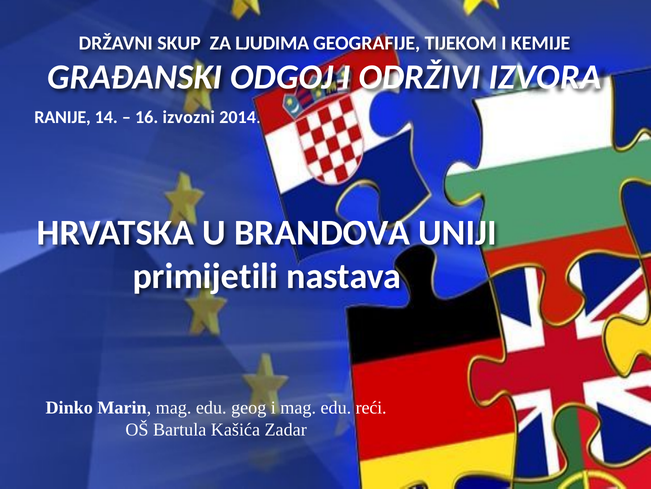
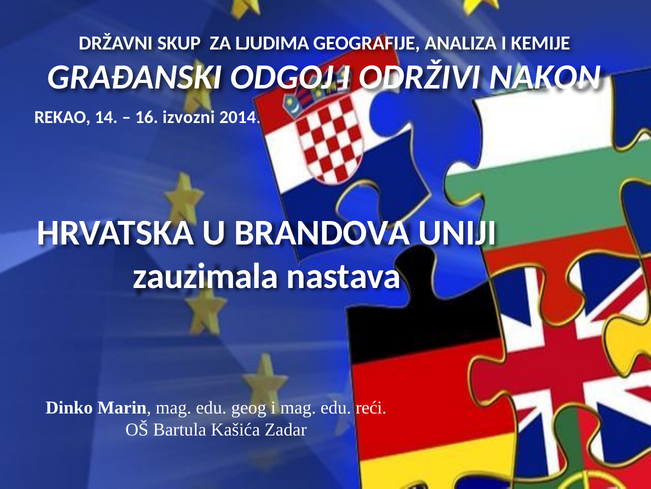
TIJEKOM: TIJEKOM -> ANALIZA
IZVORA: IZVORA -> NAKON
RANIJE: RANIJE -> REKAO
primijetili: primijetili -> zauzimala
